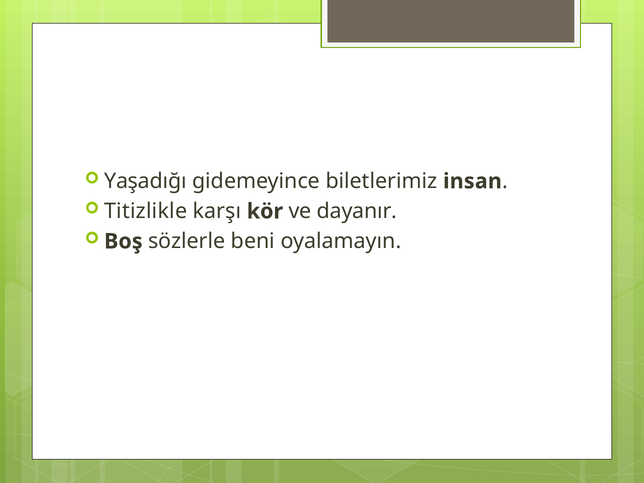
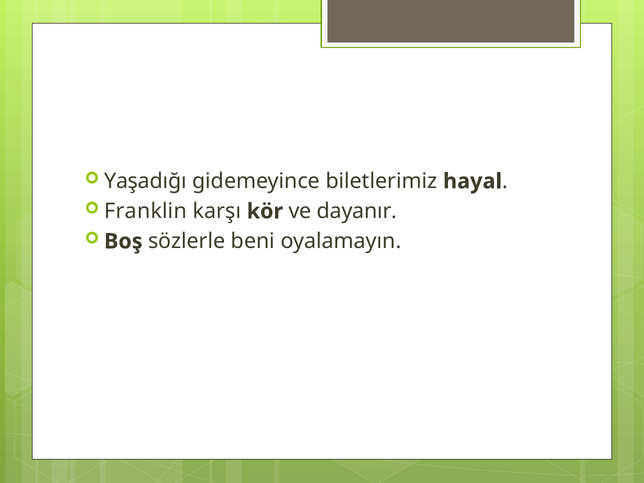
insan: insan -> hayal
Titizlikle: Titizlikle -> Franklin
